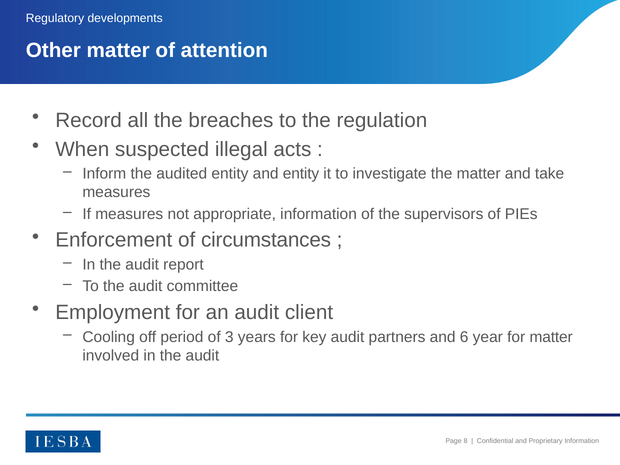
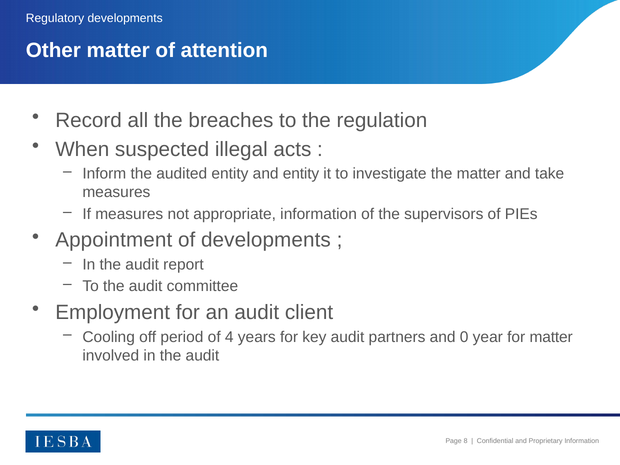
Enforcement: Enforcement -> Appointment
of circumstances: circumstances -> developments
3: 3 -> 4
6: 6 -> 0
